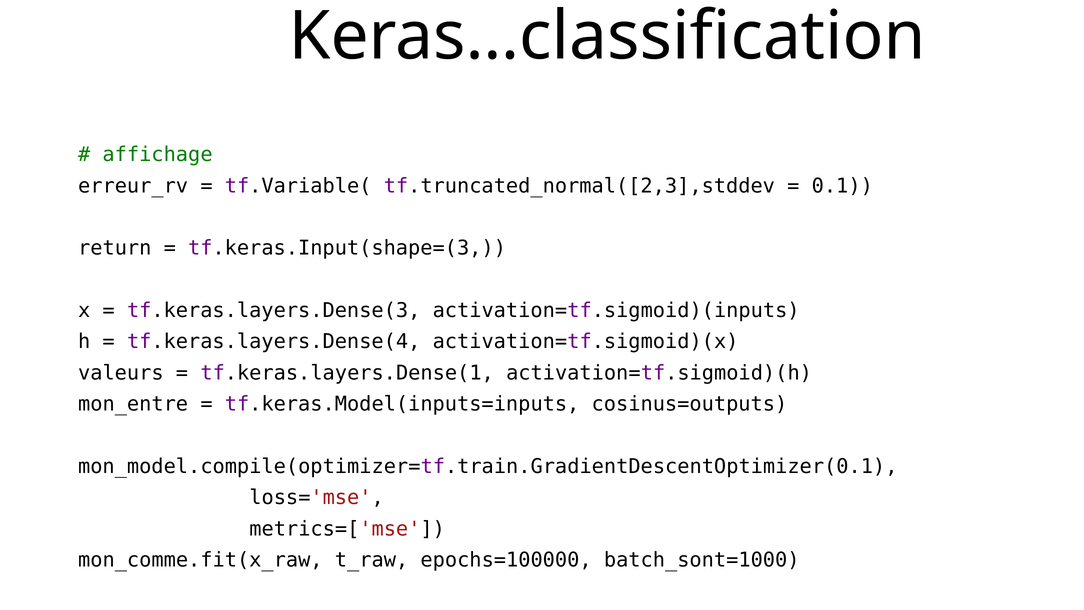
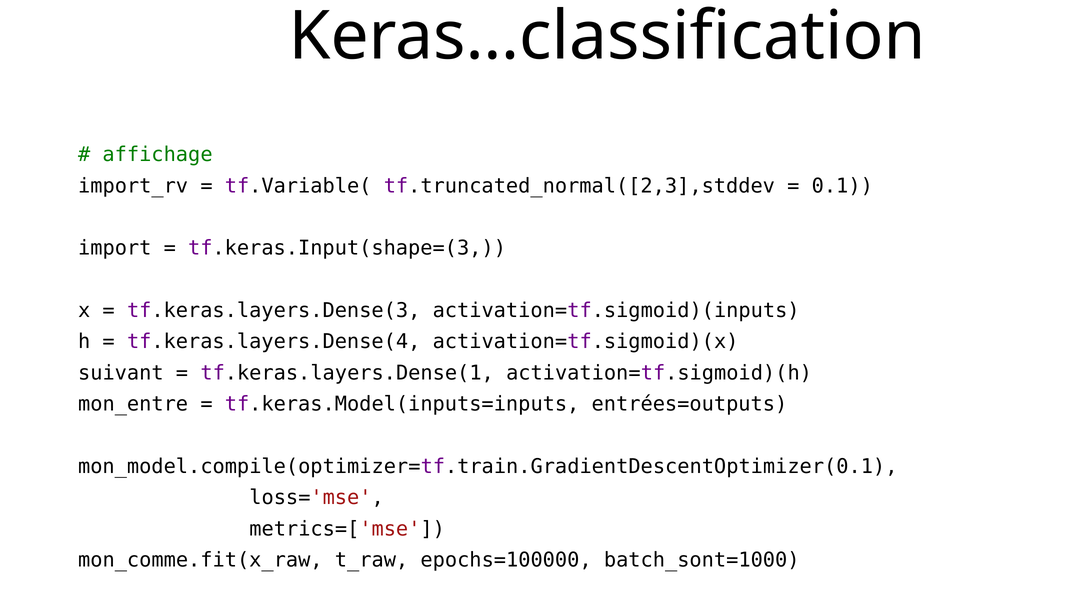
erreur_rv: erreur_rv -> import_rv
return: return -> import
valeurs: valeurs -> suivant
cosinus=outputs: cosinus=outputs -> entrées=outputs
